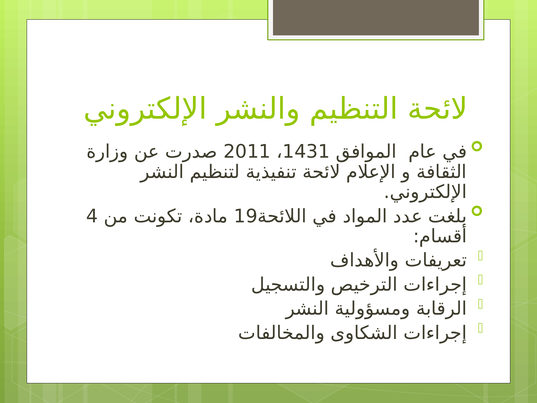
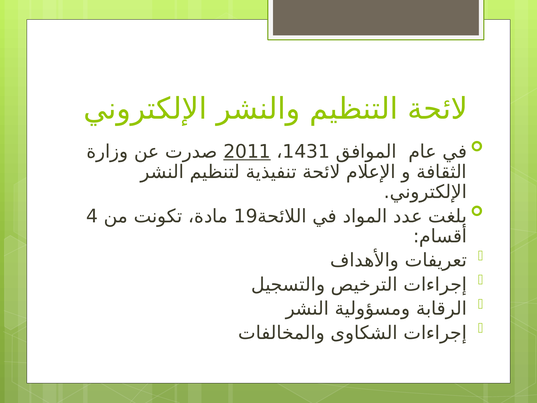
2011 underline: none -> present
